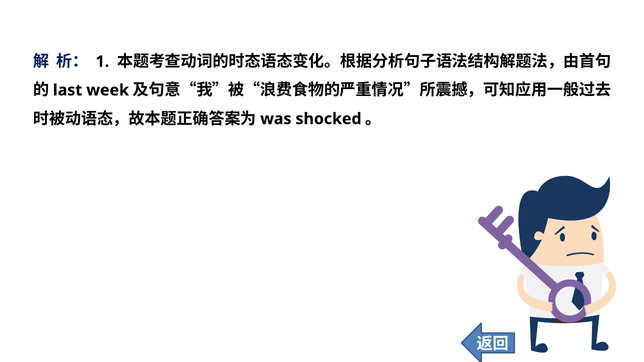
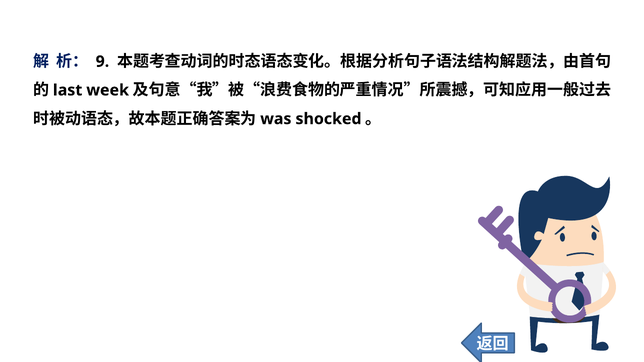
1: 1 -> 9
